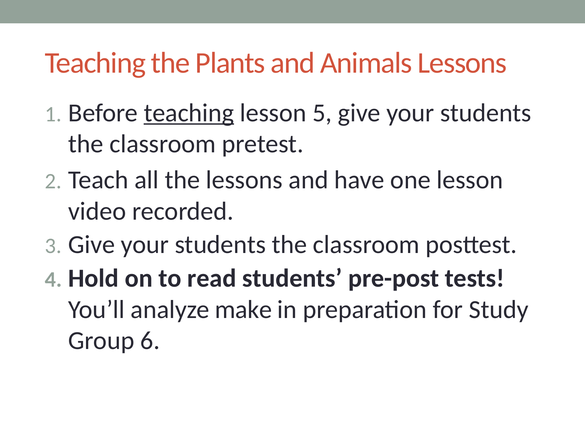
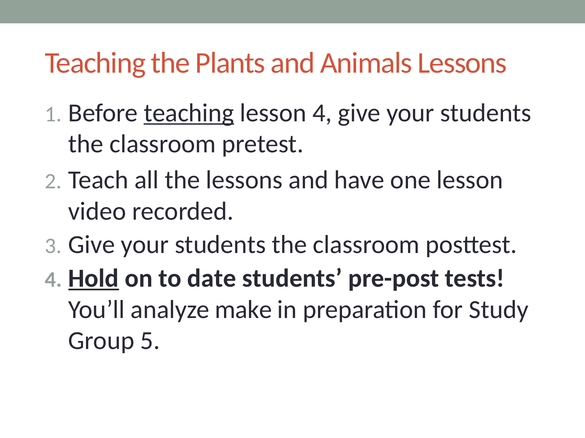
lesson 5: 5 -> 4
Hold underline: none -> present
read: read -> date
6: 6 -> 5
